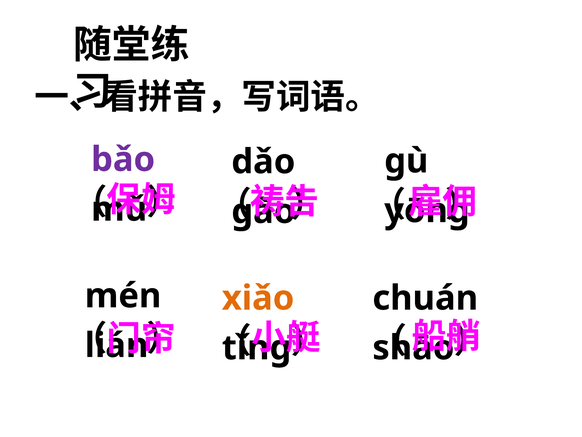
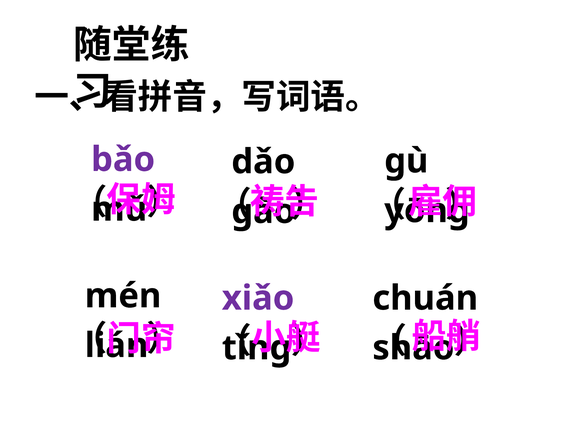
xiǎo colour: orange -> purple
